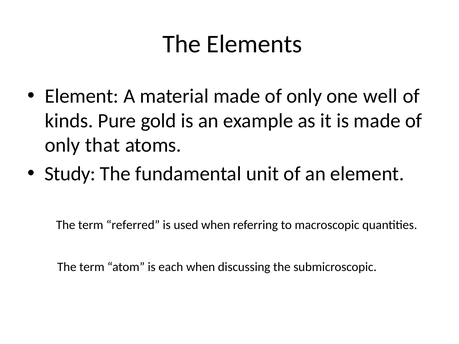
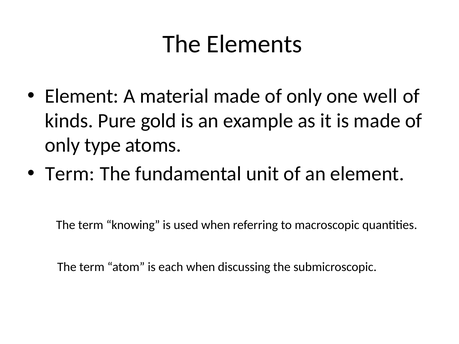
that: that -> type
Study at (70, 174): Study -> Term
referred: referred -> knowing
